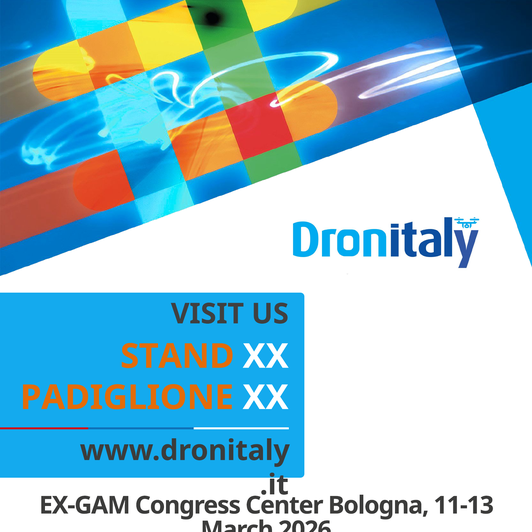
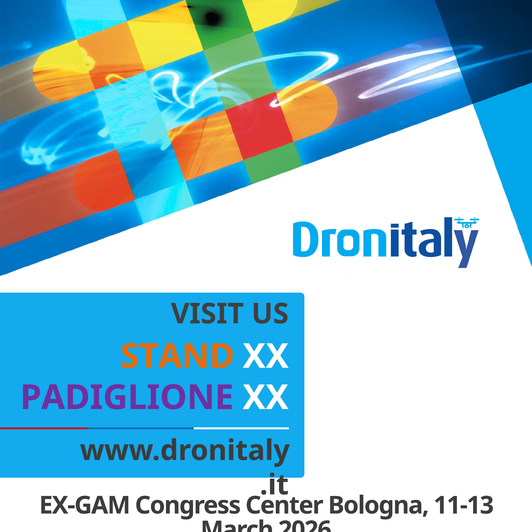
PADIGLIONE colour: orange -> purple
